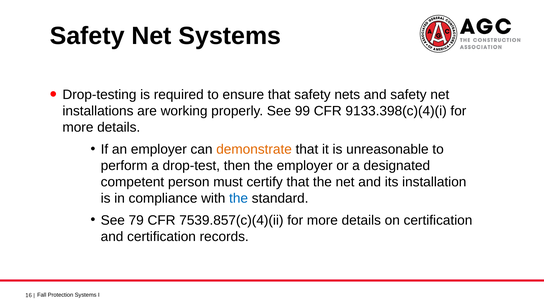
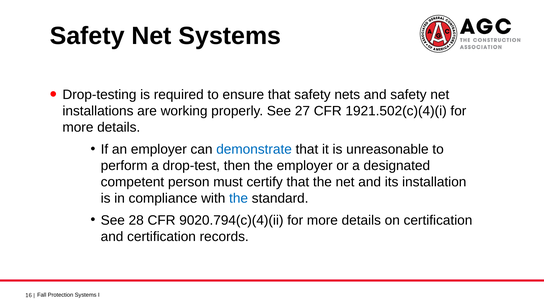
99: 99 -> 27
9133.398(c)(4)(i: 9133.398(c)(4)(i -> 1921.502(c)(4)(i
demonstrate colour: orange -> blue
79: 79 -> 28
7539.857(c)(4)(ii: 7539.857(c)(4)(ii -> 9020.794(c)(4)(ii
